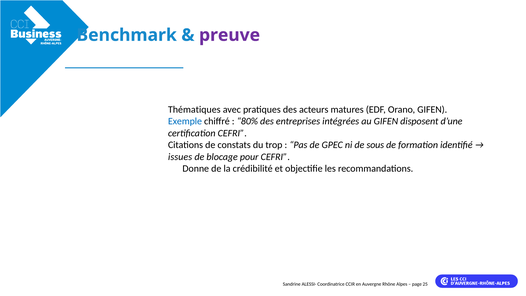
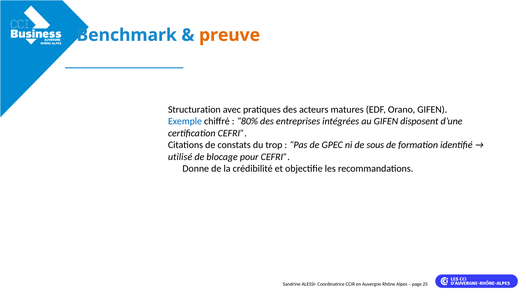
preuve colour: purple -> orange
Thématiques: Thématiques -> Structuration
issues: issues -> utilisé
